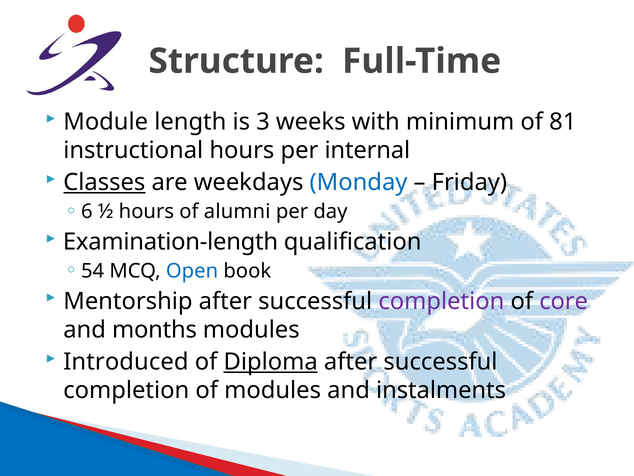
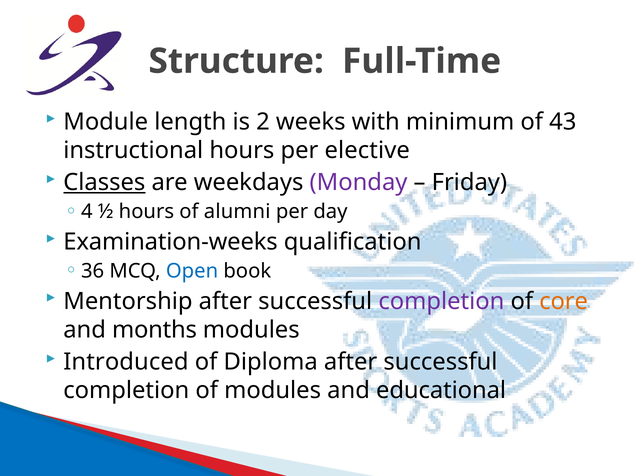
3: 3 -> 2
81: 81 -> 43
internal: internal -> elective
Monday colour: blue -> purple
6: 6 -> 4
Examination-length: Examination-length -> Examination-weeks
54: 54 -> 36
core colour: purple -> orange
Diploma underline: present -> none
instalments: instalments -> educational
